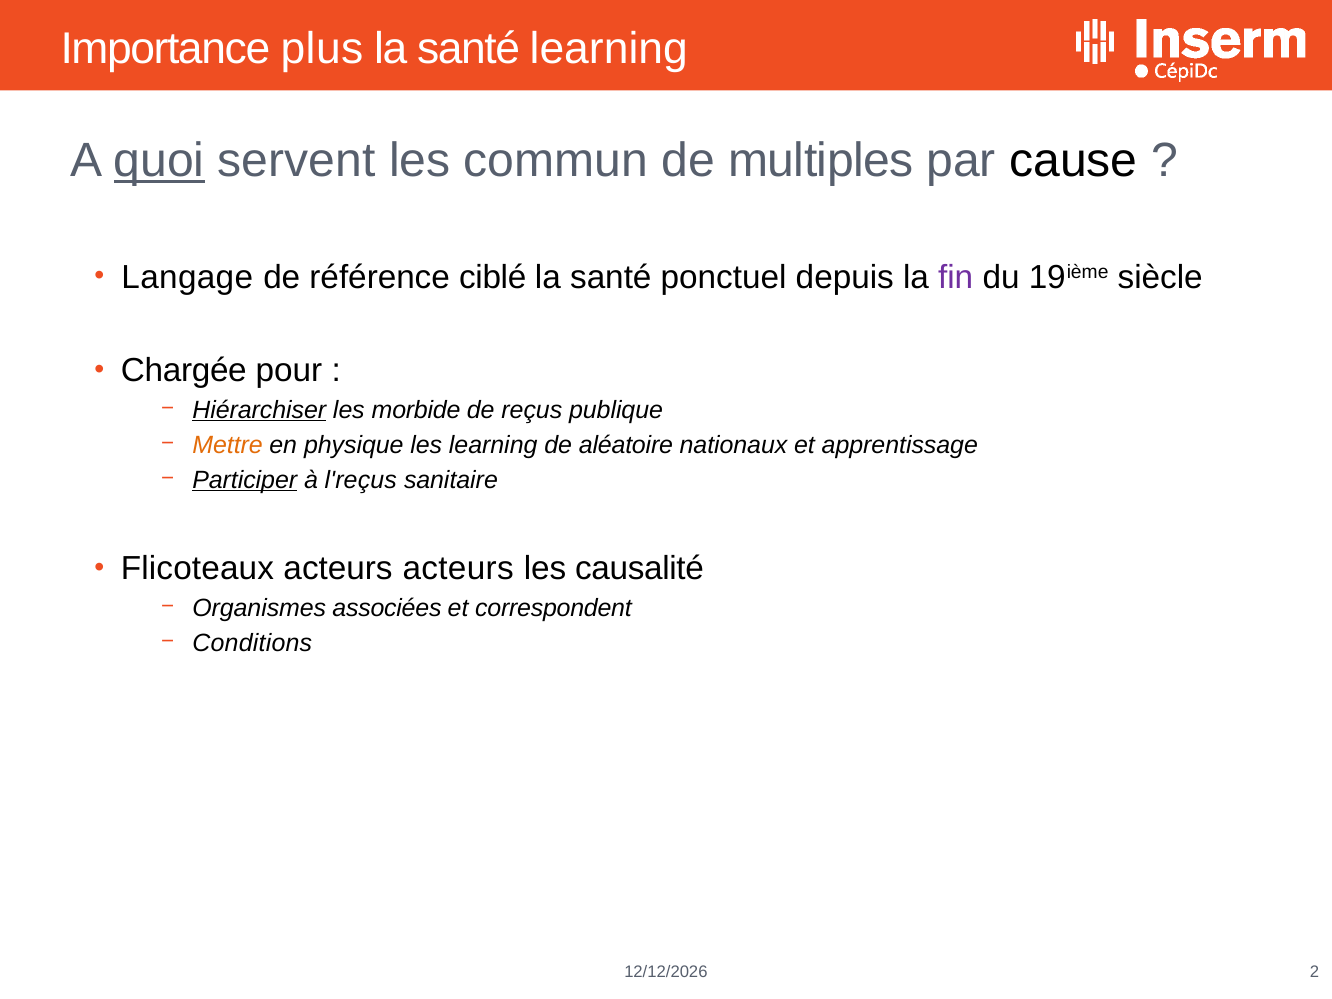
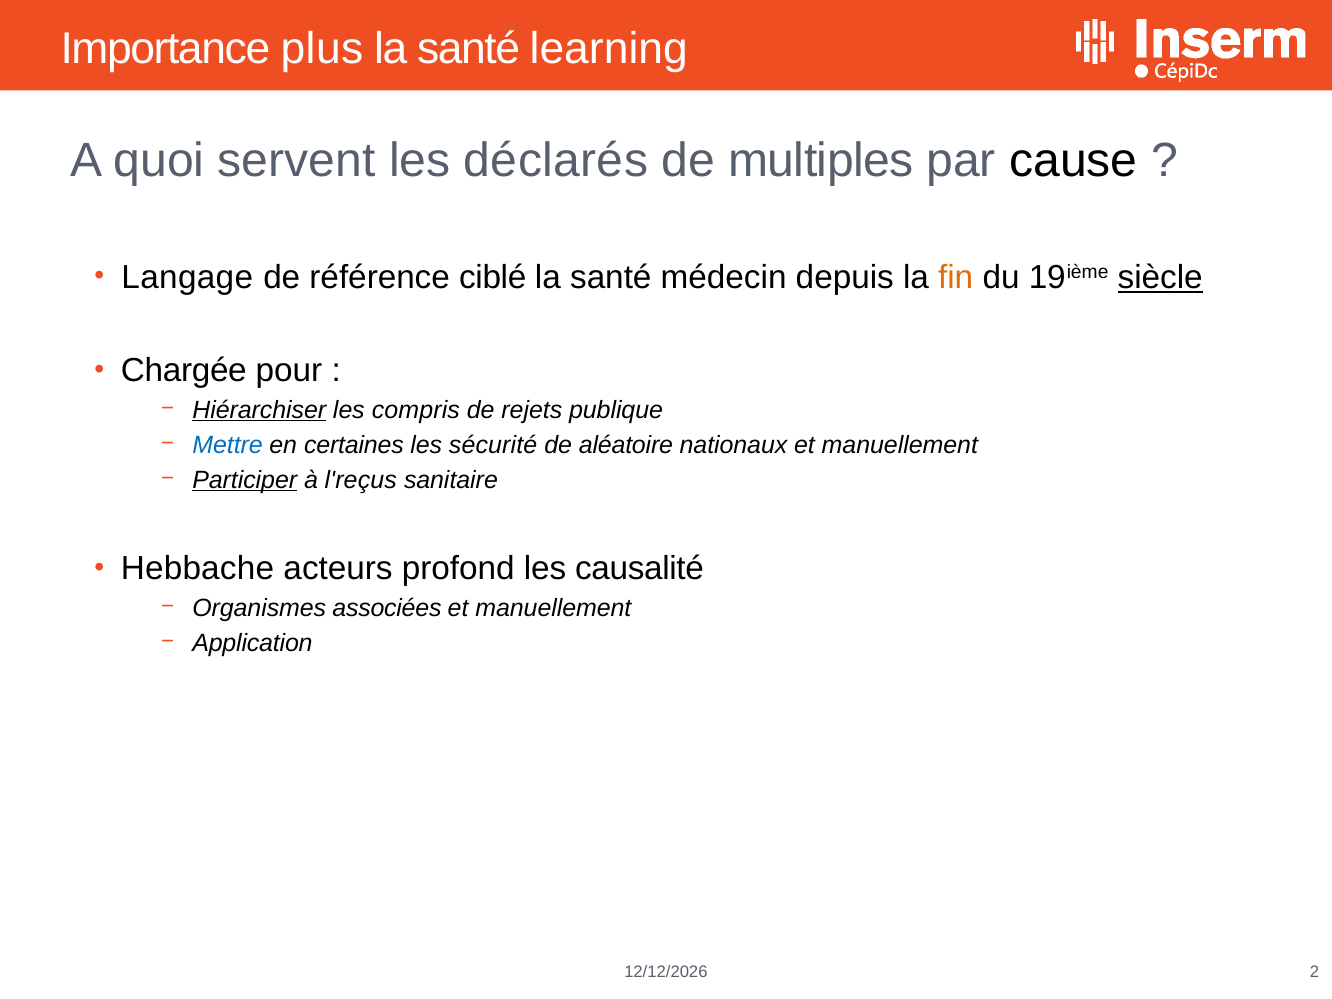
quoi underline: present -> none
commun: commun -> déclarés
ponctuel: ponctuel -> médecin
fin colour: purple -> orange
siècle underline: none -> present
morbide: morbide -> compris
reçus: reçus -> rejets
Mettre colour: orange -> blue
physique: physique -> certaines
les learning: learning -> sécurité
nationaux et apprentissage: apprentissage -> manuellement
Flicoteaux: Flicoteaux -> Hebbache
acteurs acteurs: acteurs -> profond
correspondent at (553, 608): correspondent -> manuellement
Conditions: Conditions -> Application
